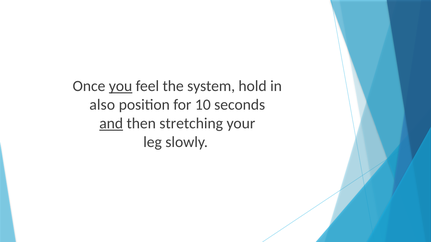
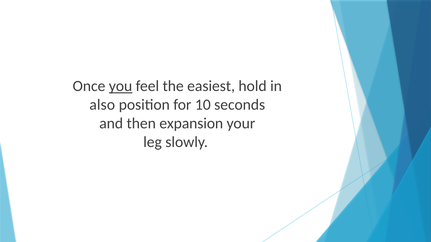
system: system -> easiest
and underline: present -> none
stretching: stretching -> expansion
